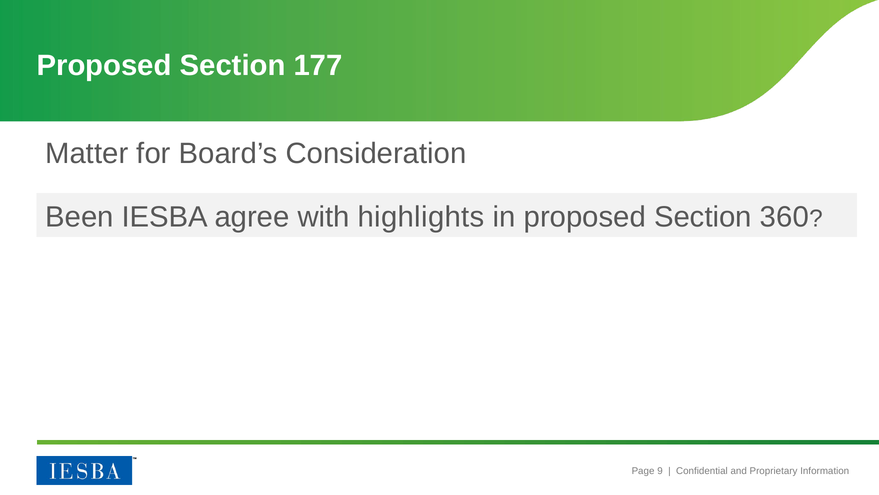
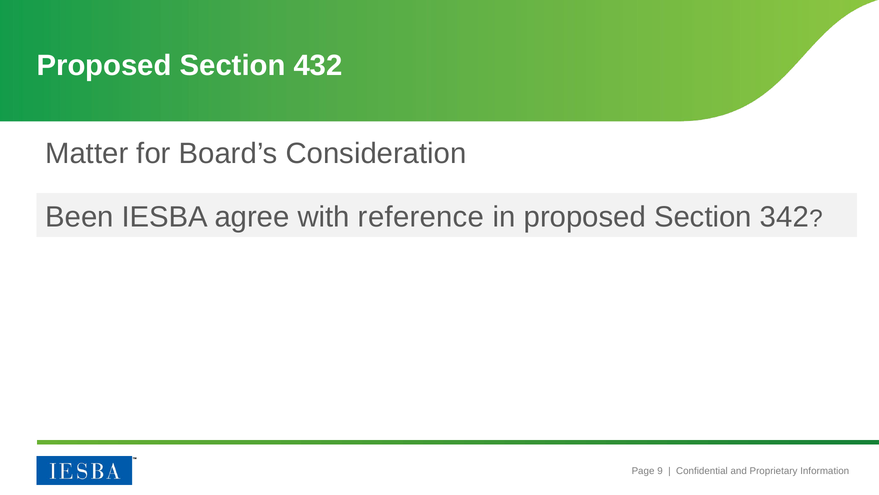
177: 177 -> 432
highlights: highlights -> reference
360: 360 -> 342
